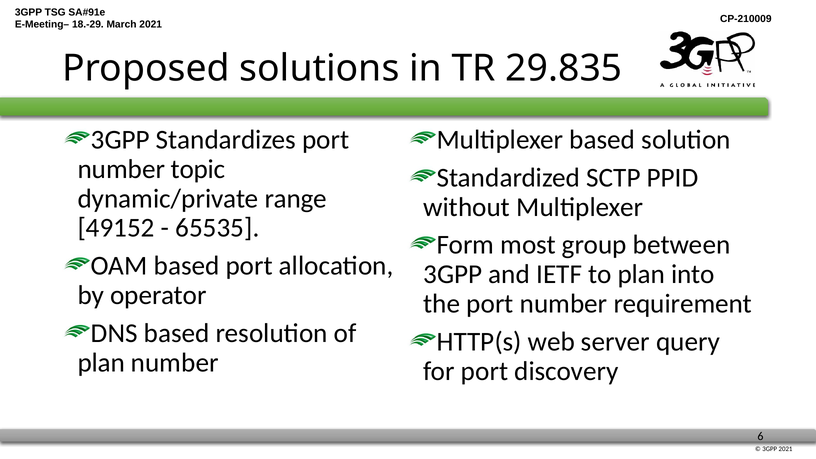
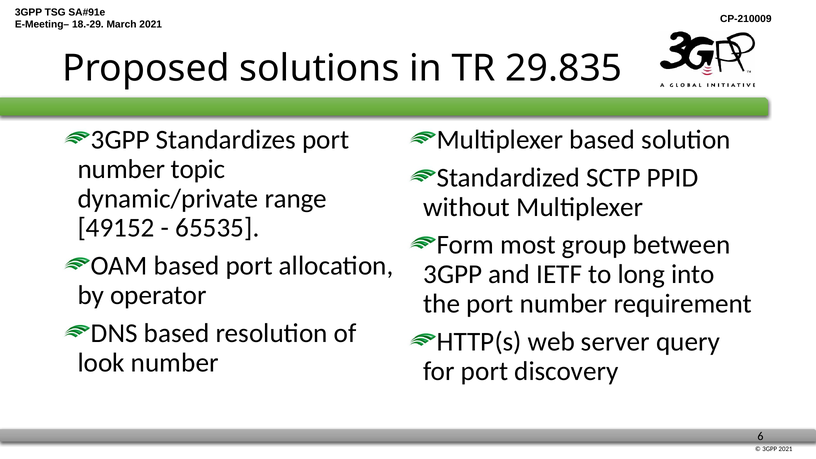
to plan: plan -> long
plan at (101, 363): plan -> look
